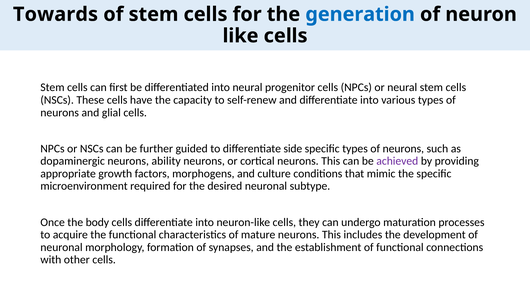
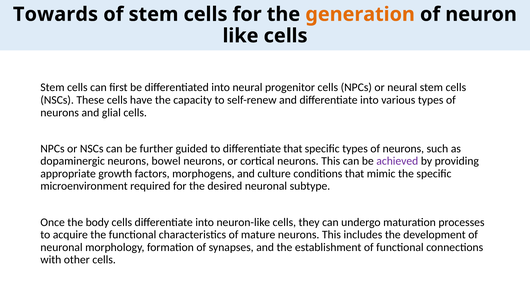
generation colour: blue -> orange
differentiate side: side -> that
ability: ability -> bowel
